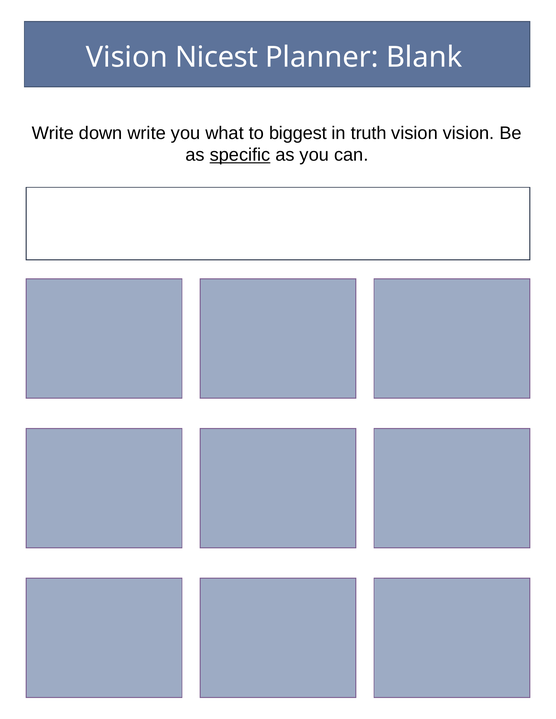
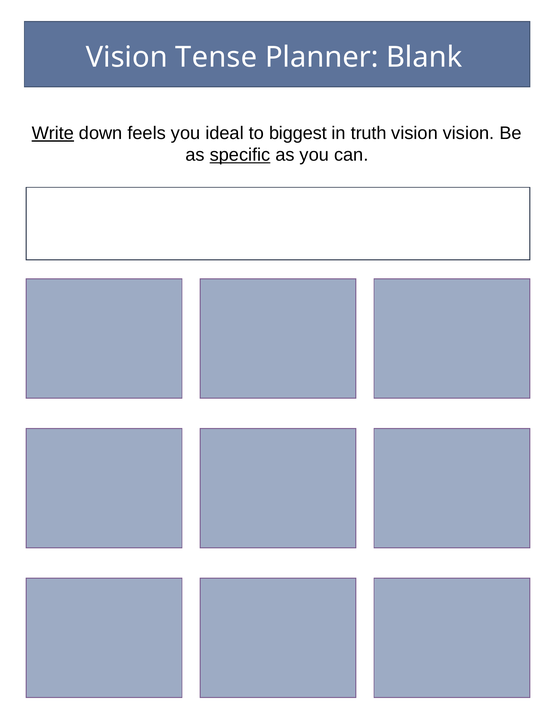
Nicest: Nicest -> Tense
Write at (53, 133) underline: none -> present
down write: write -> feels
what: what -> ideal
